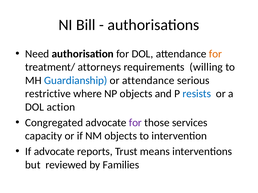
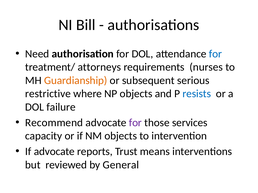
for at (215, 54) colour: orange -> blue
willing: willing -> nurses
Guardianship colour: blue -> orange
or attendance: attendance -> subsequent
action: action -> failure
Congregated: Congregated -> Recommend
Families: Families -> General
